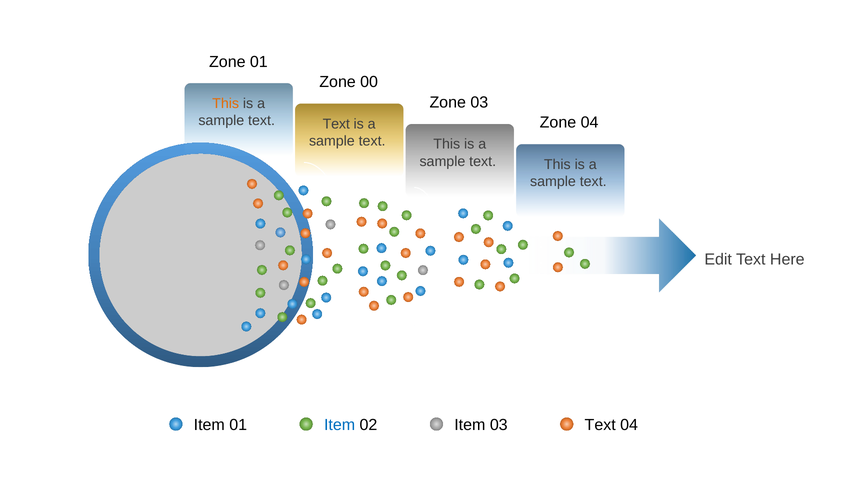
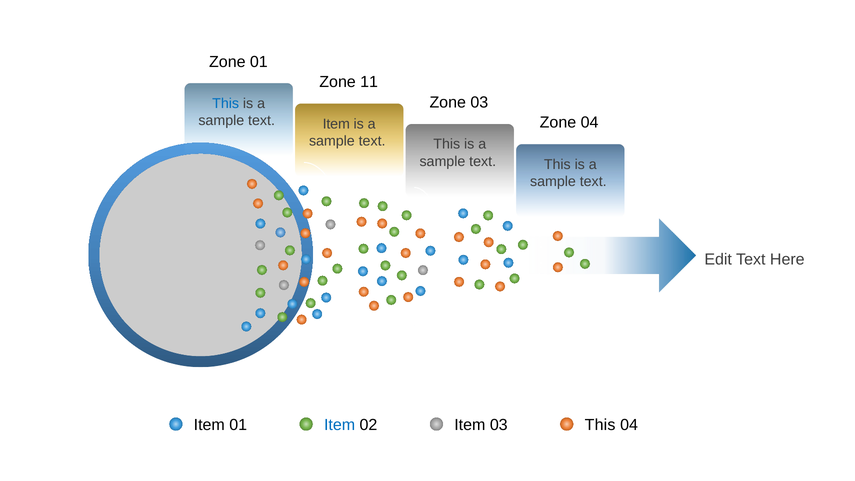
00: 00 -> 11
This at (226, 103) colour: orange -> blue
Text at (336, 124): Text -> Item
03 Text: Text -> This
